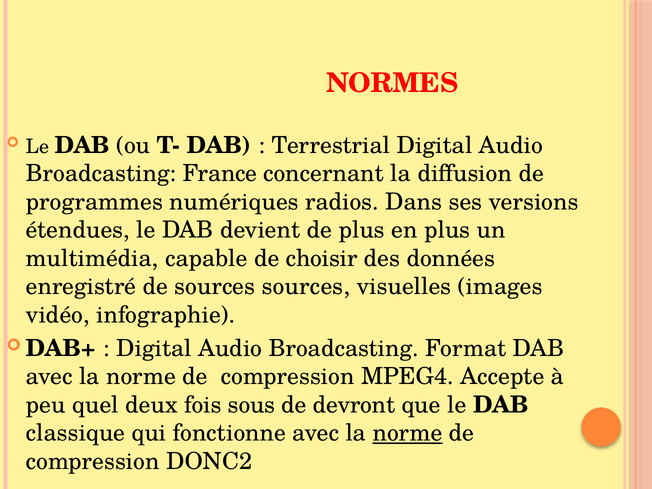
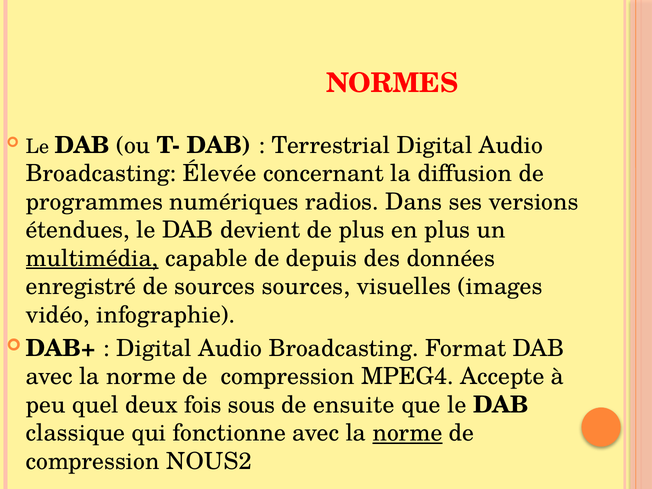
France: France -> Élevée
multimédia underline: none -> present
choisir: choisir -> depuis
devront: devront -> ensuite
DONC2: DONC2 -> NOUS2
